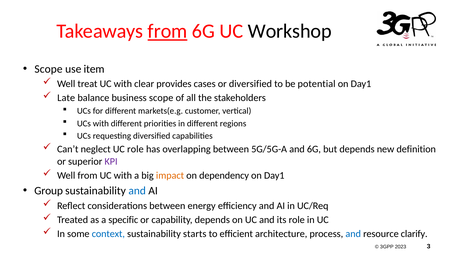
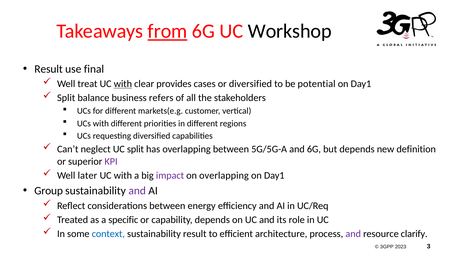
Scope at (48, 69): Scope -> Result
item: item -> final
with at (123, 84) underline: none -> present
Late at (66, 98): Late -> Split
business scope: scope -> refers
UC role: role -> split
Well from: from -> later
impact colour: orange -> purple
on dependency: dependency -> overlapping
and at (137, 191) colour: blue -> purple
sustainability starts: starts -> result
and at (353, 234) colour: blue -> purple
